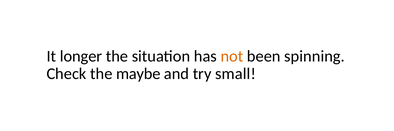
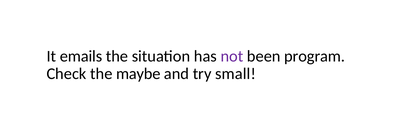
longer: longer -> emails
not colour: orange -> purple
spinning: spinning -> program
